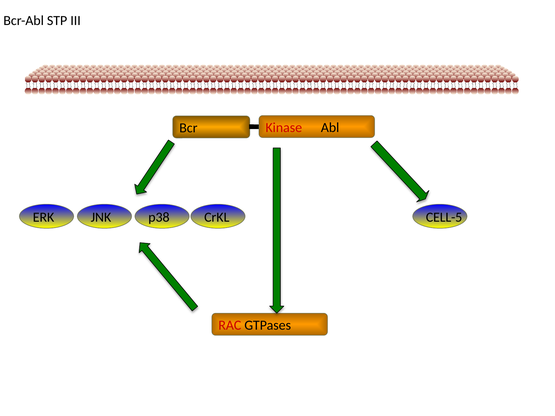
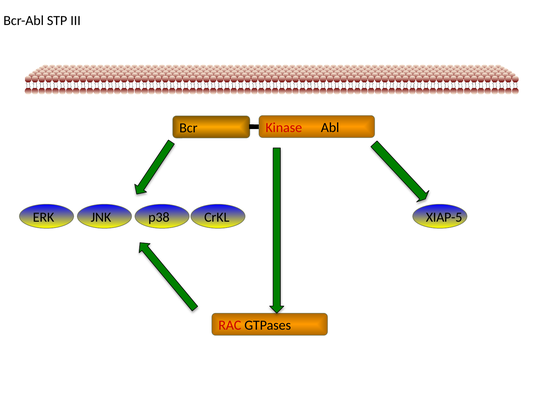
CELL-5: CELL-5 -> XIAP-5
